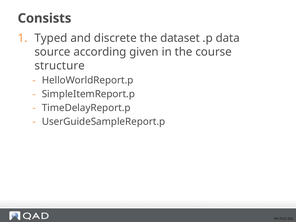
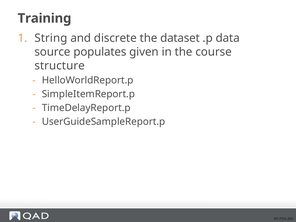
Consists: Consists -> Training
Typed: Typed -> String
according: according -> populates
